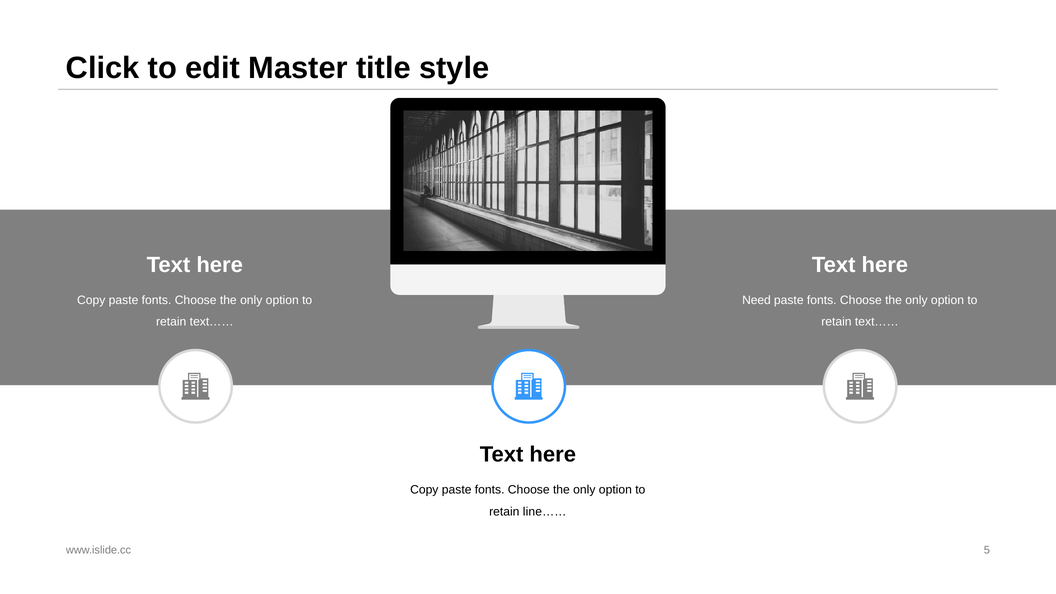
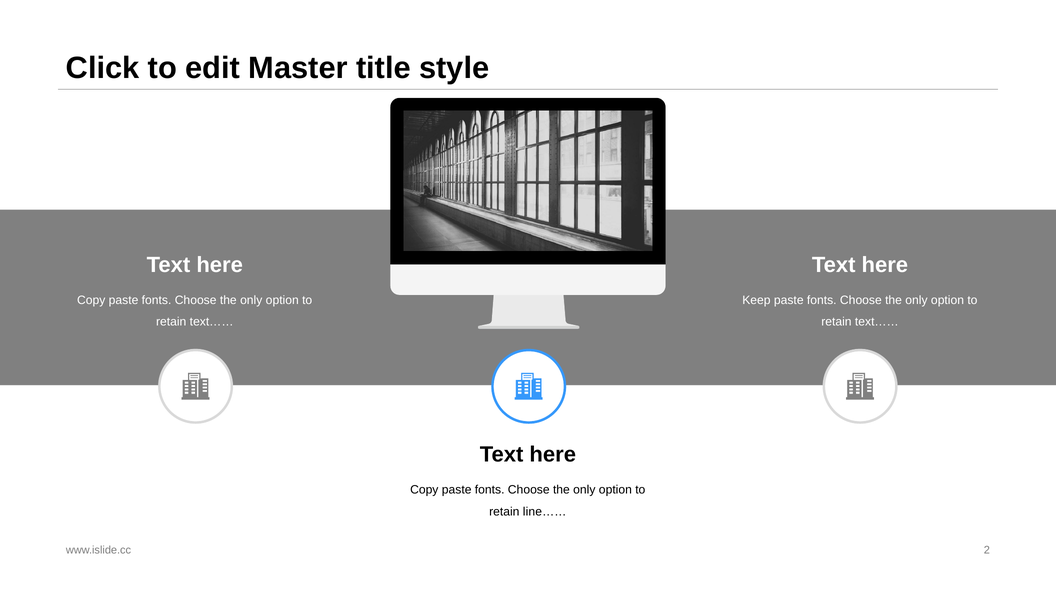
Need: Need -> Keep
5: 5 -> 2
